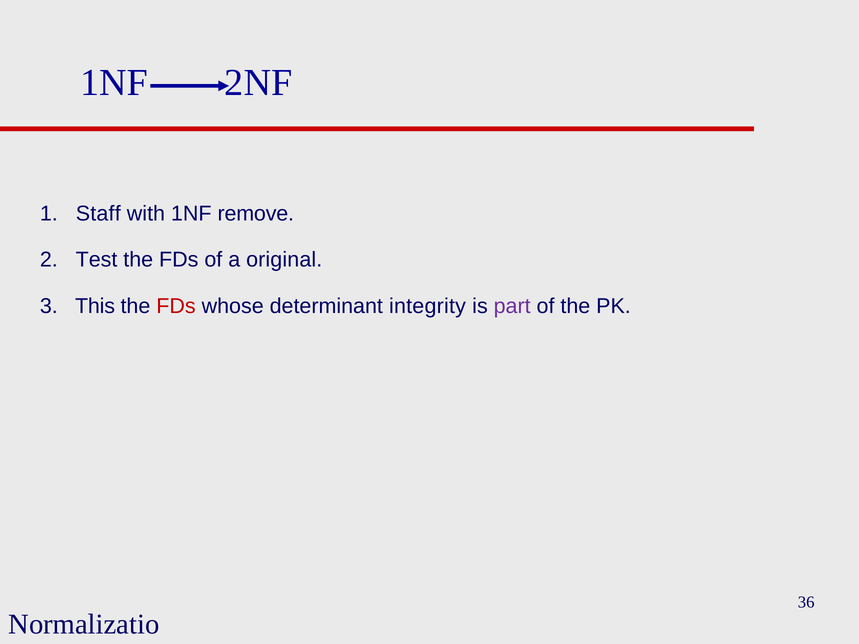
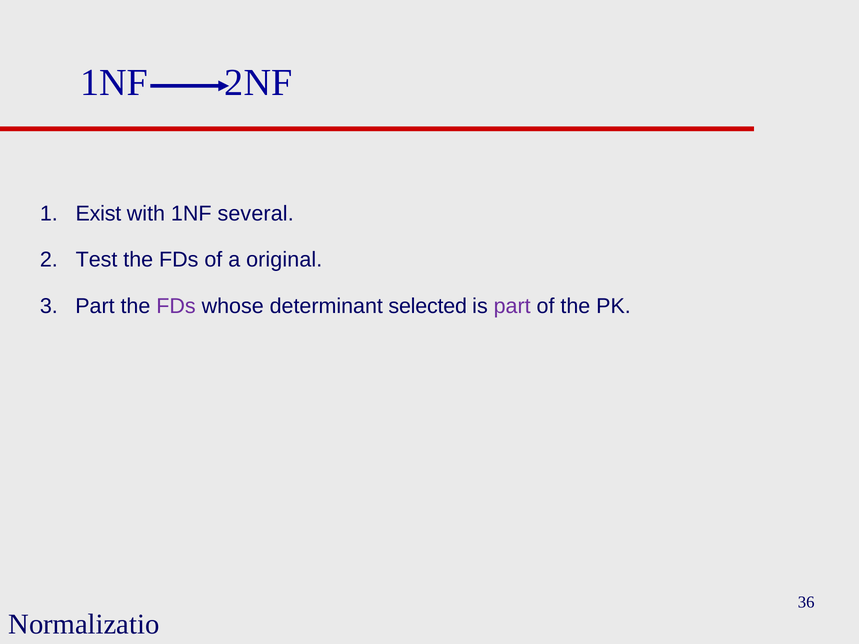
Staff: Staff -> Exist
remove: remove -> several
3 This: This -> Part
FDs at (176, 306) colour: red -> purple
integrity: integrity -> selected
